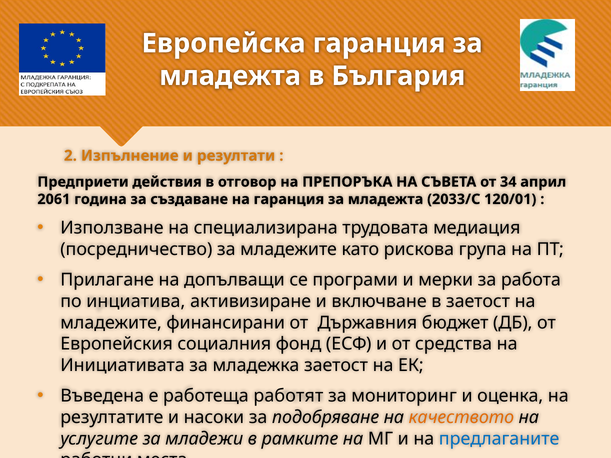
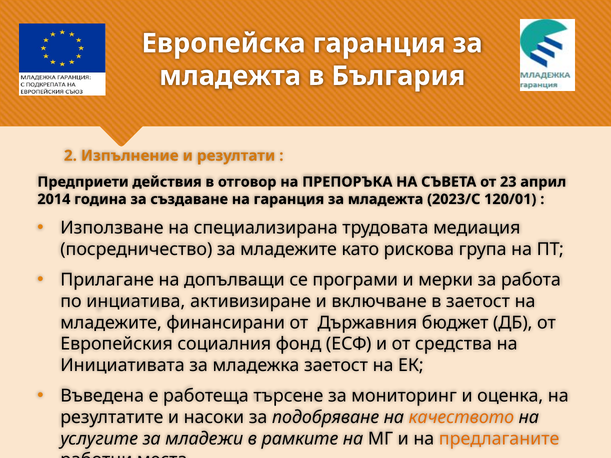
34: 34 -> 23
2061: 2061 -> 2014
2033/C: 2033/C -> 2023/C
работят: работят -> търсене
предлаганите colour: blue -> orange
